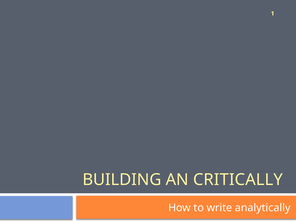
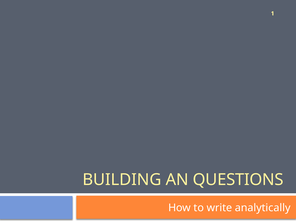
CRITICALLY: CRITICALLY -> QUESTIONS
